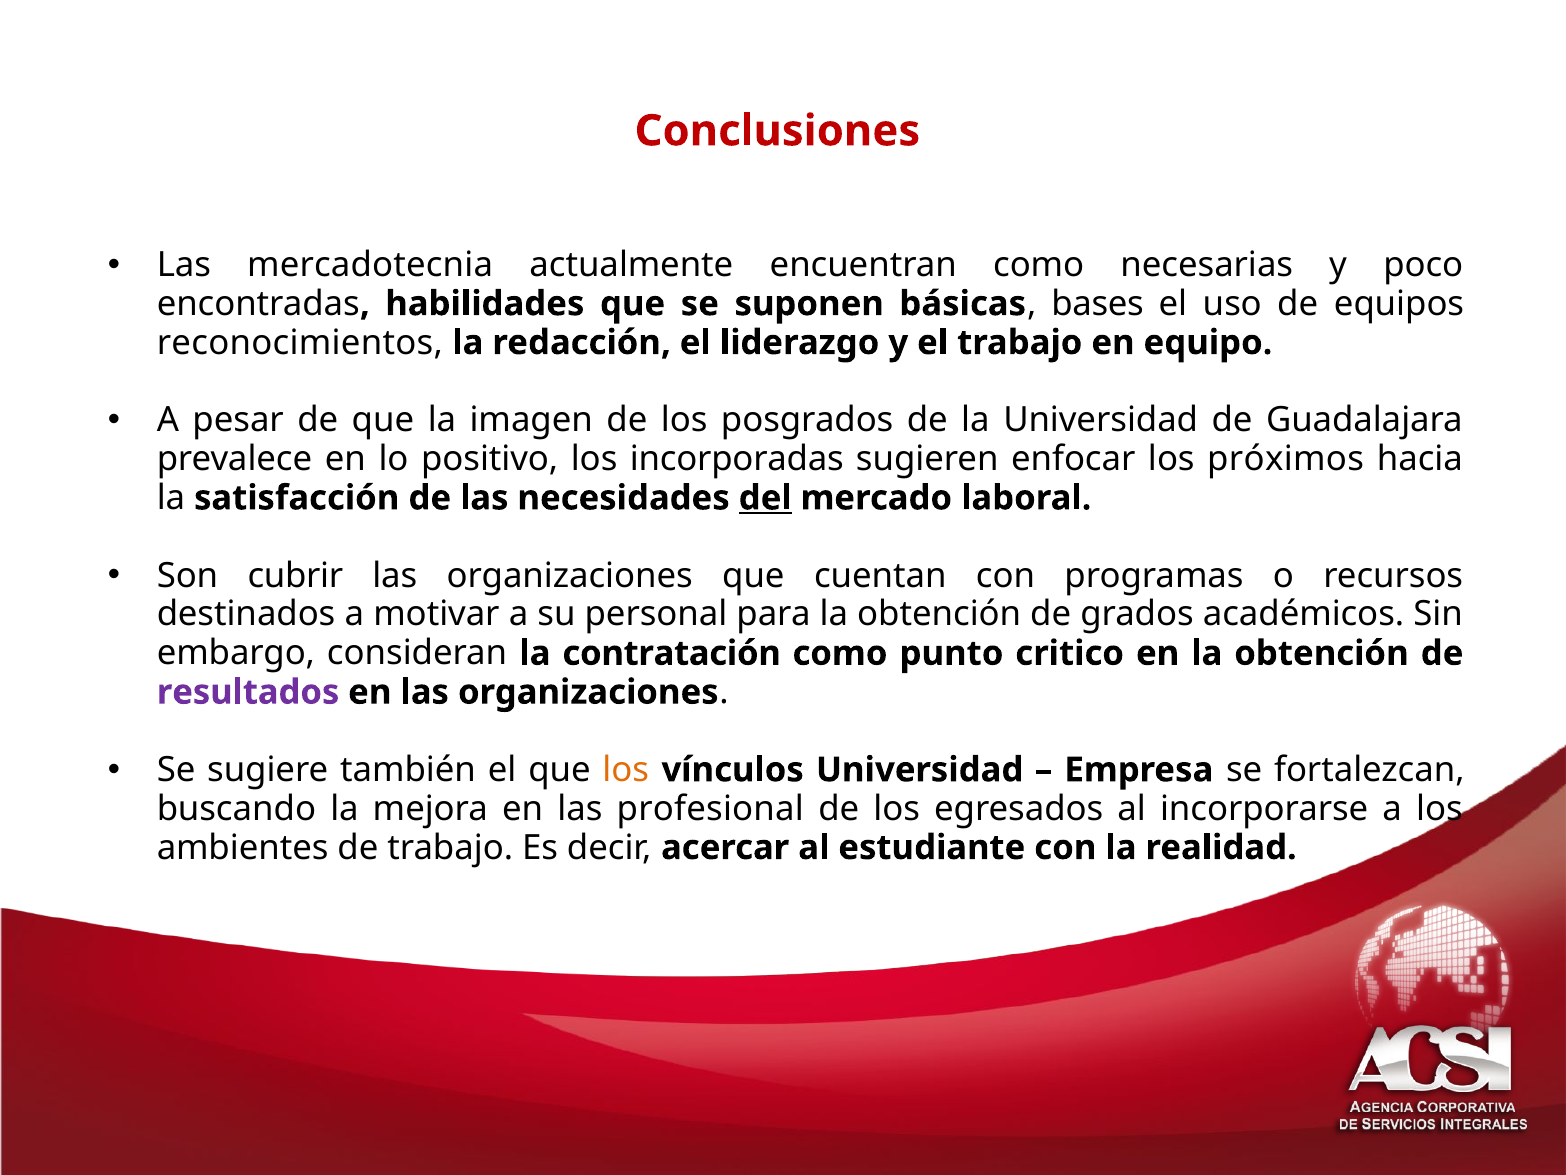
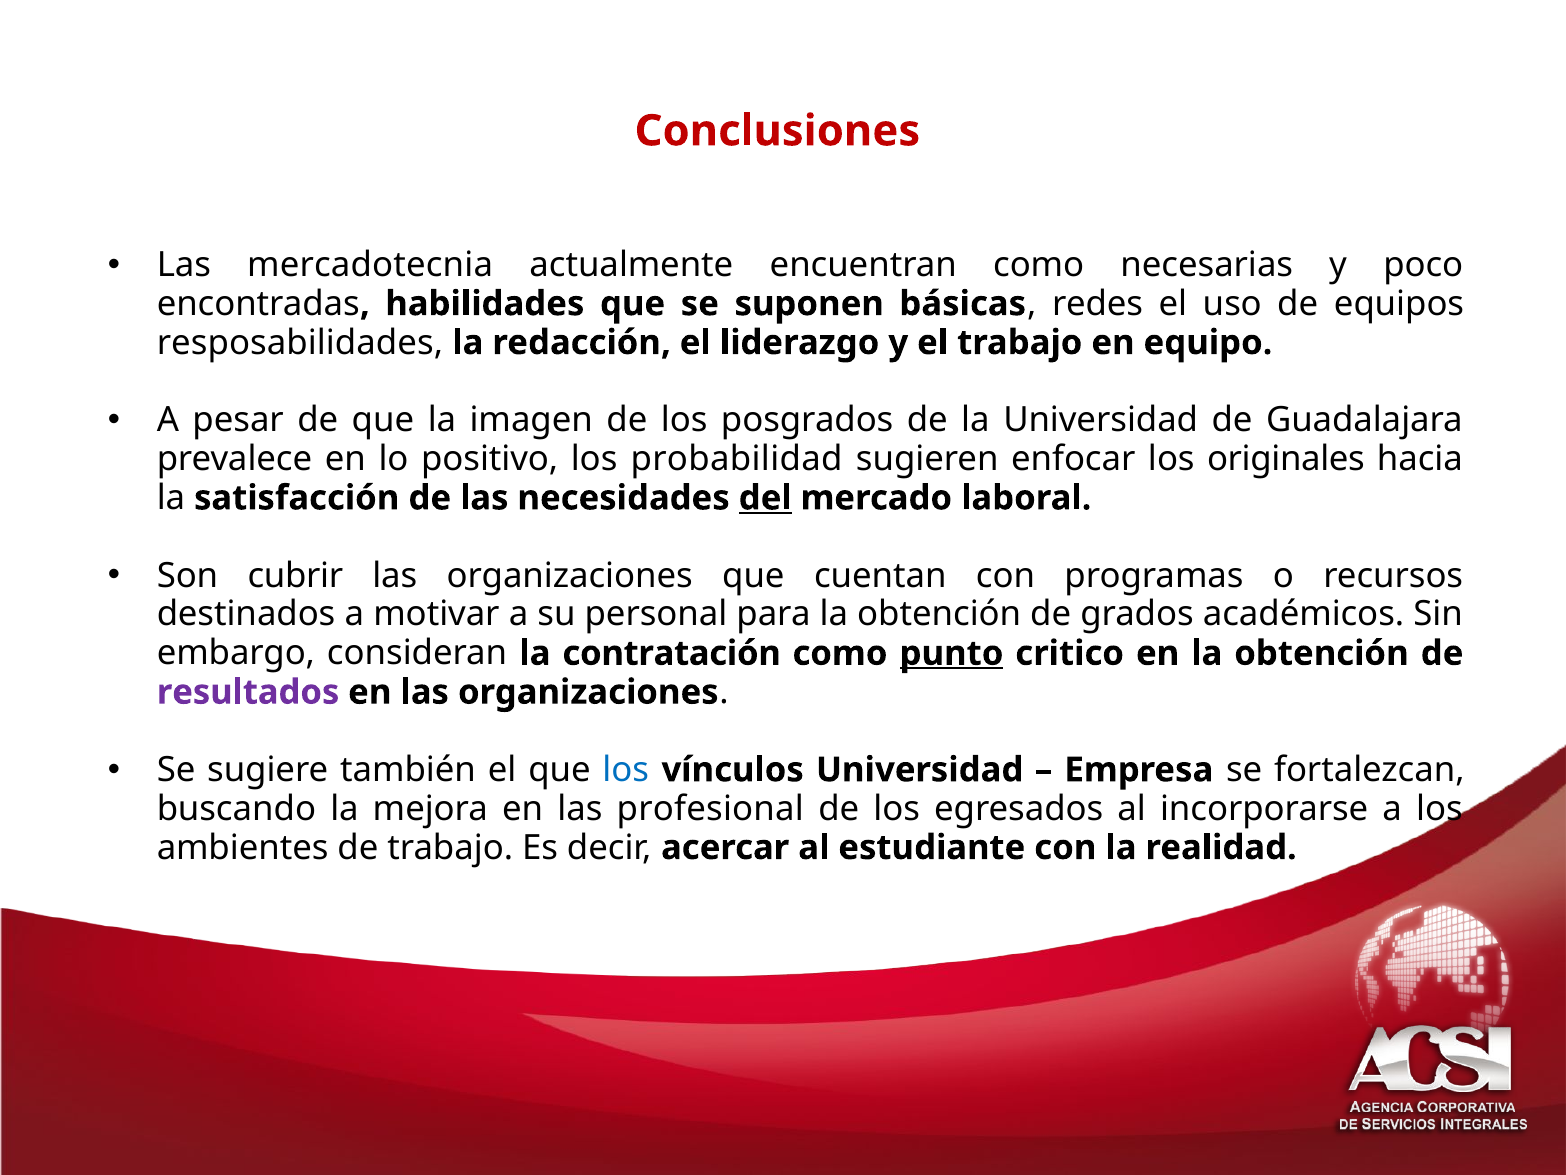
bases: bases -> redes
reconocimientos: reconocimientos -> resposabilidades
incorporadas: incorporadas -> probabilidad
próximos: próximos -> originales
punto underline: none -> present
los at (626, 770) colour: orange -> blue
